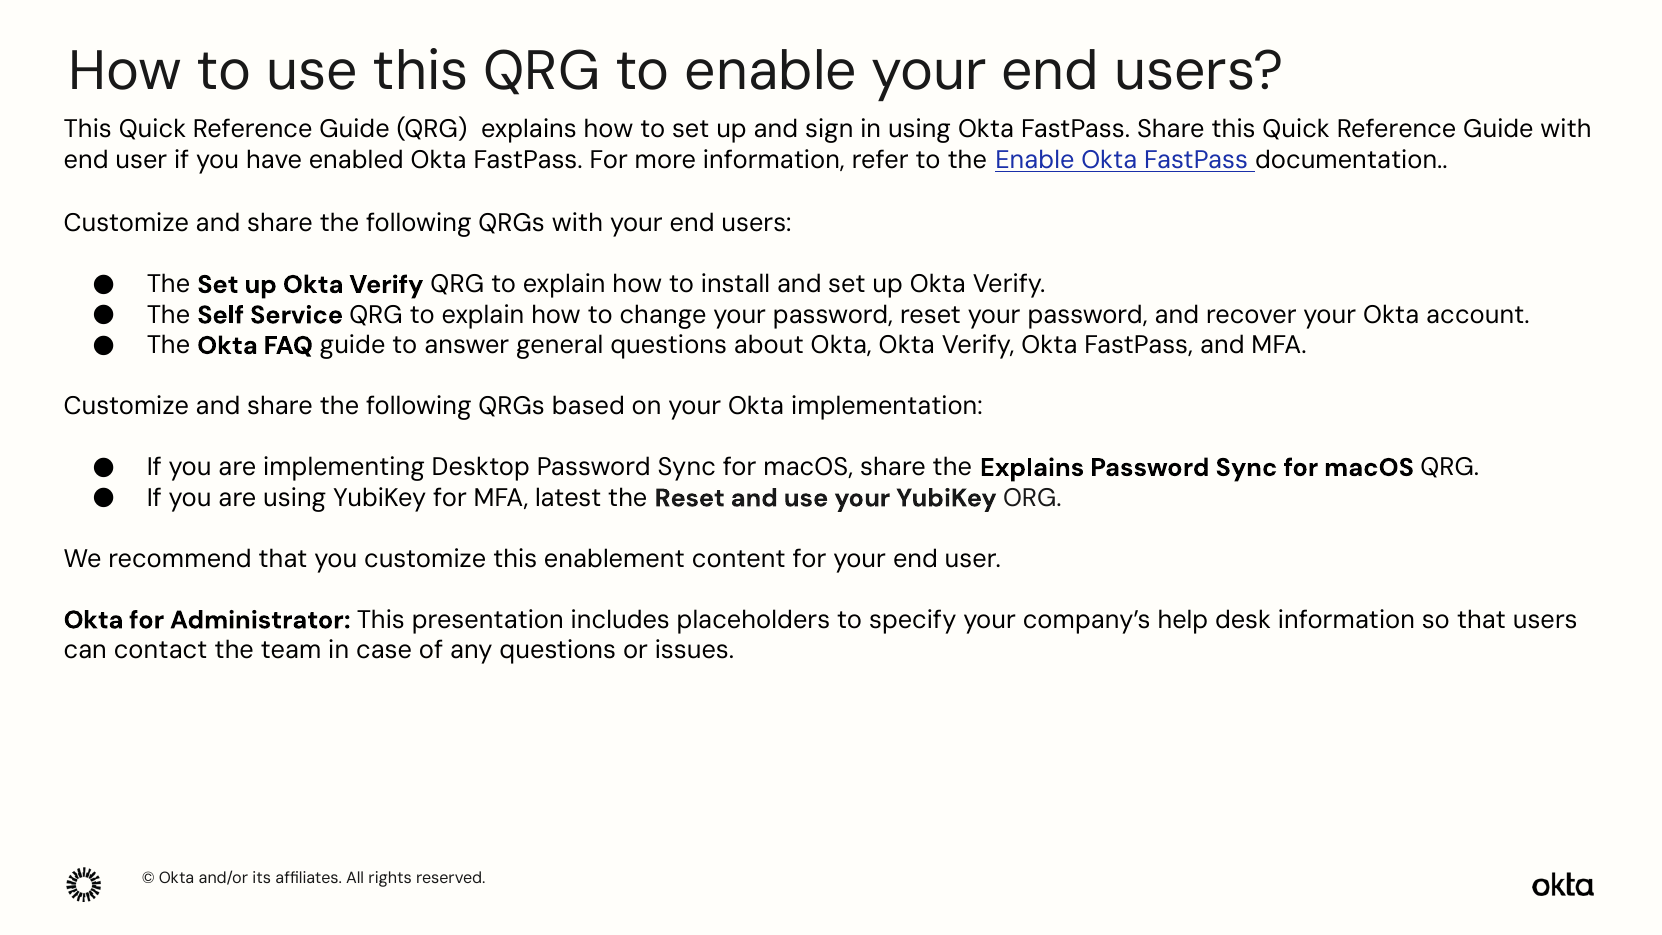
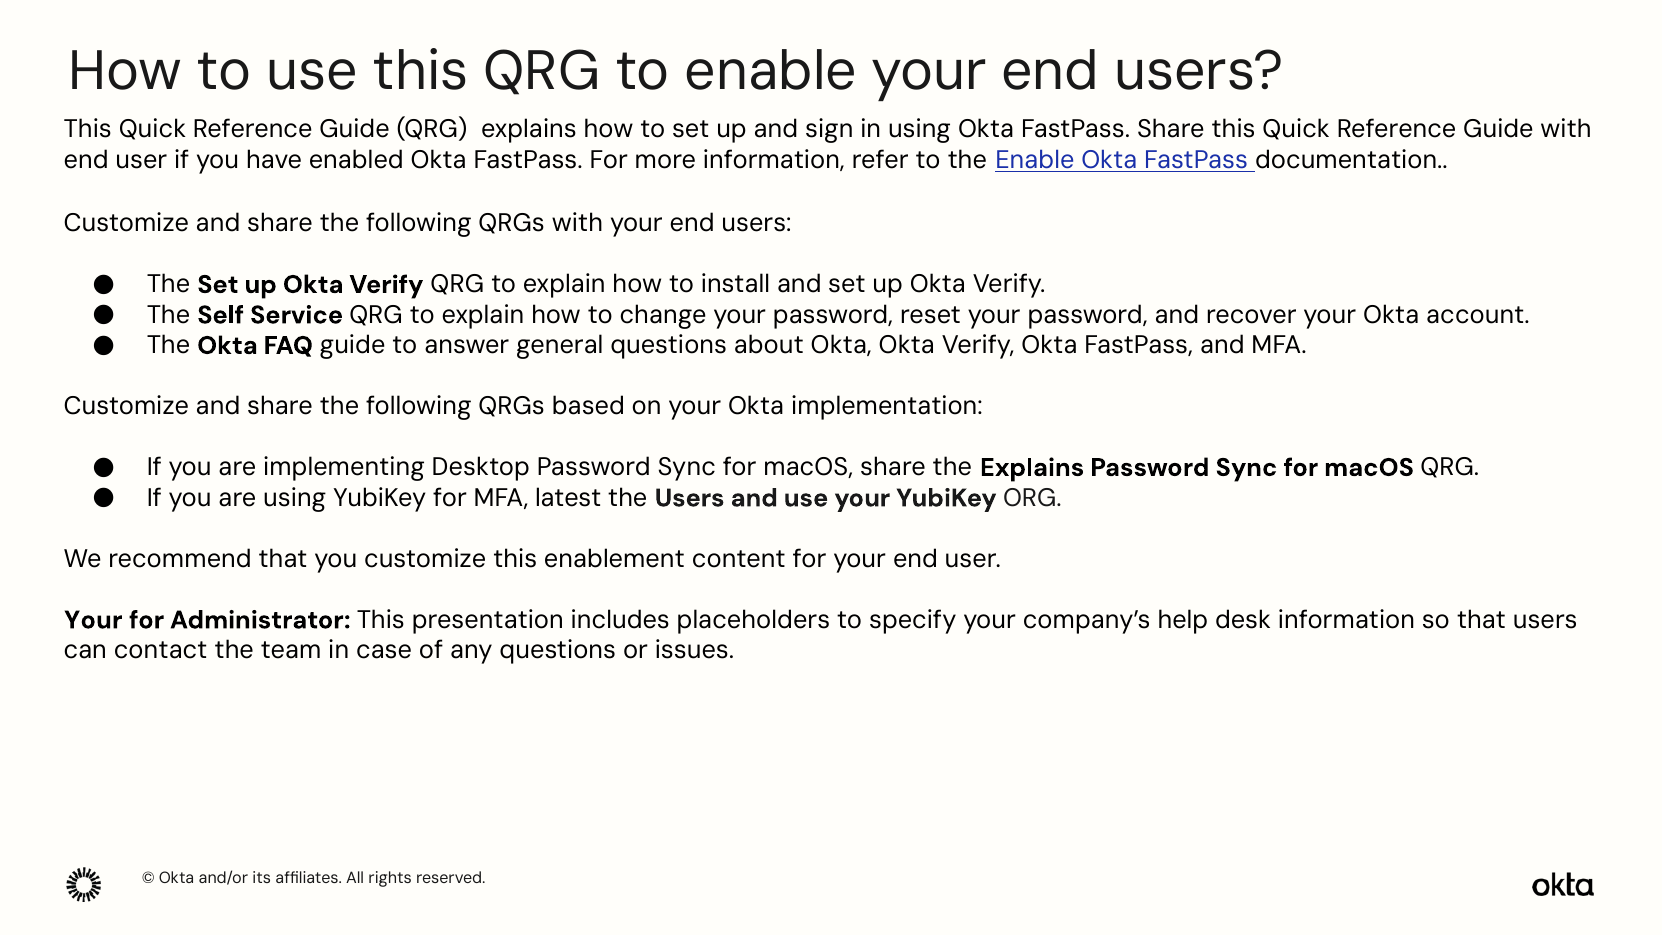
the Reset: Reset -> Users
Okta at (94, 620): Okta -> Your
